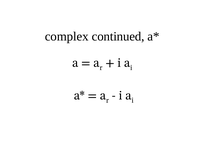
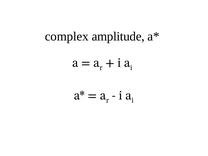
continued: continued -> amplitude
